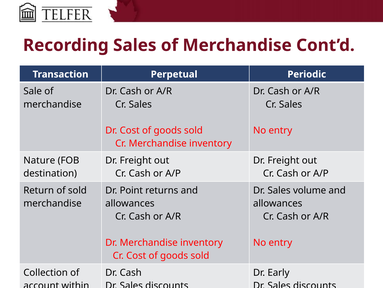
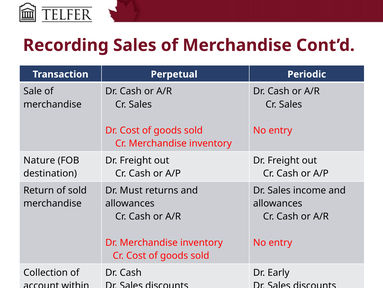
Point: Point -> Must
volume: volume -> income
